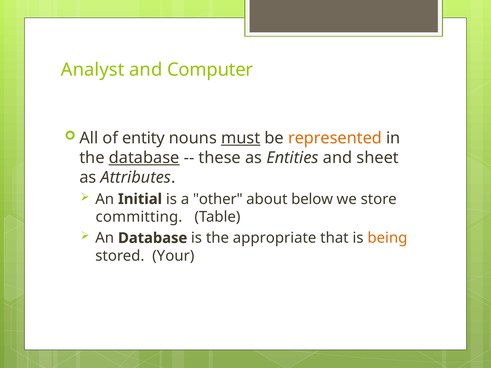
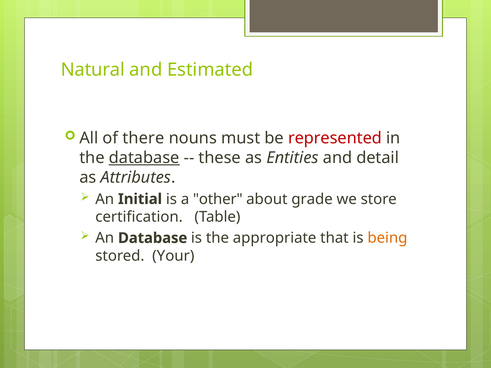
Analyst: Analyst -> Natural
Computer: Computer -> Estimated
entity: entity -> there
must underline: present -> none
represented colour: orange -> red
sheet: sheet -> detail
below: below -> grade
committing: committing -> certification
